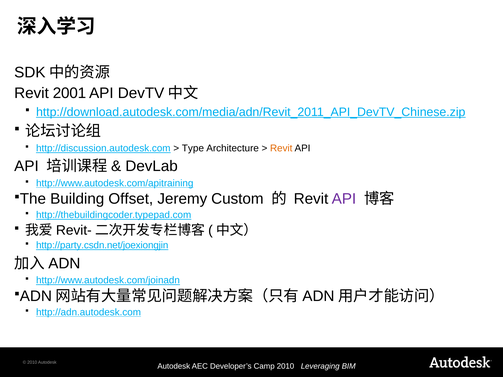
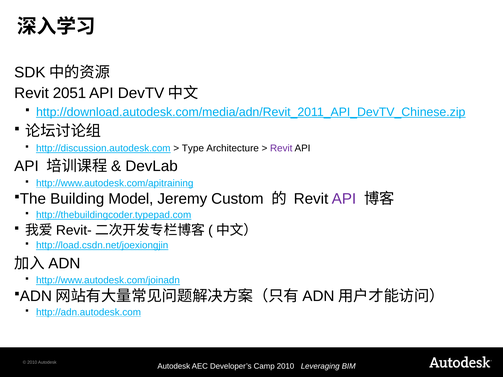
2001: 2001 -> 2051
Revit at (281, 148) colour: orange -> purple
Offset: Offset -> Model
http://party.csdn.net/joexiongjin: http://party.csdn.net/joexiongjin -> http://load.csdn.net/joexiongjin
